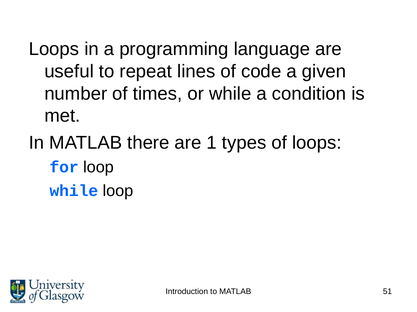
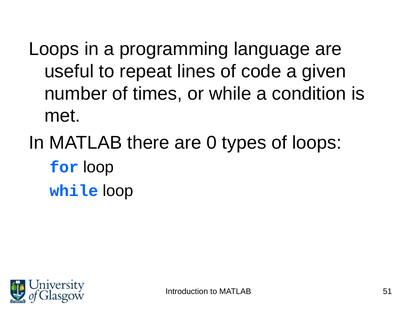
1: 1 -> 0
